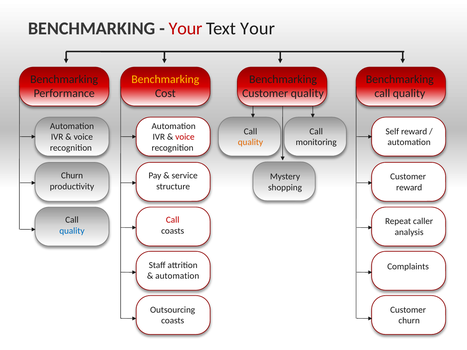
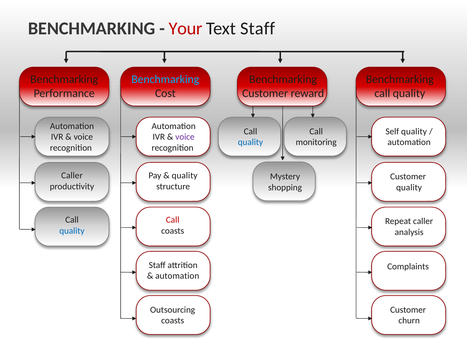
Text Your: Your -> Staff
Benchmarking at (165, 79) colour: yellow -> light blue
Customer quality: quality -> reward
Self reward: reward -> quality
voice at (185, 137) colour: red -> purple
quality at (250, 142) colour: orange -> blue
Churn at (72, 176): Churn -> Caller
service at (185, 176): service -> quality
reward at (409, 188): reward -> quality
